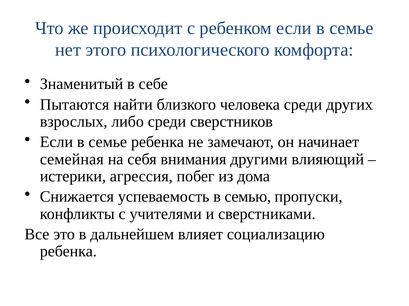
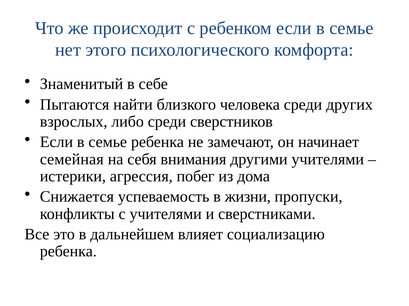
другими влияющий: влияющий -> учителями
семью: семью -> жизни
